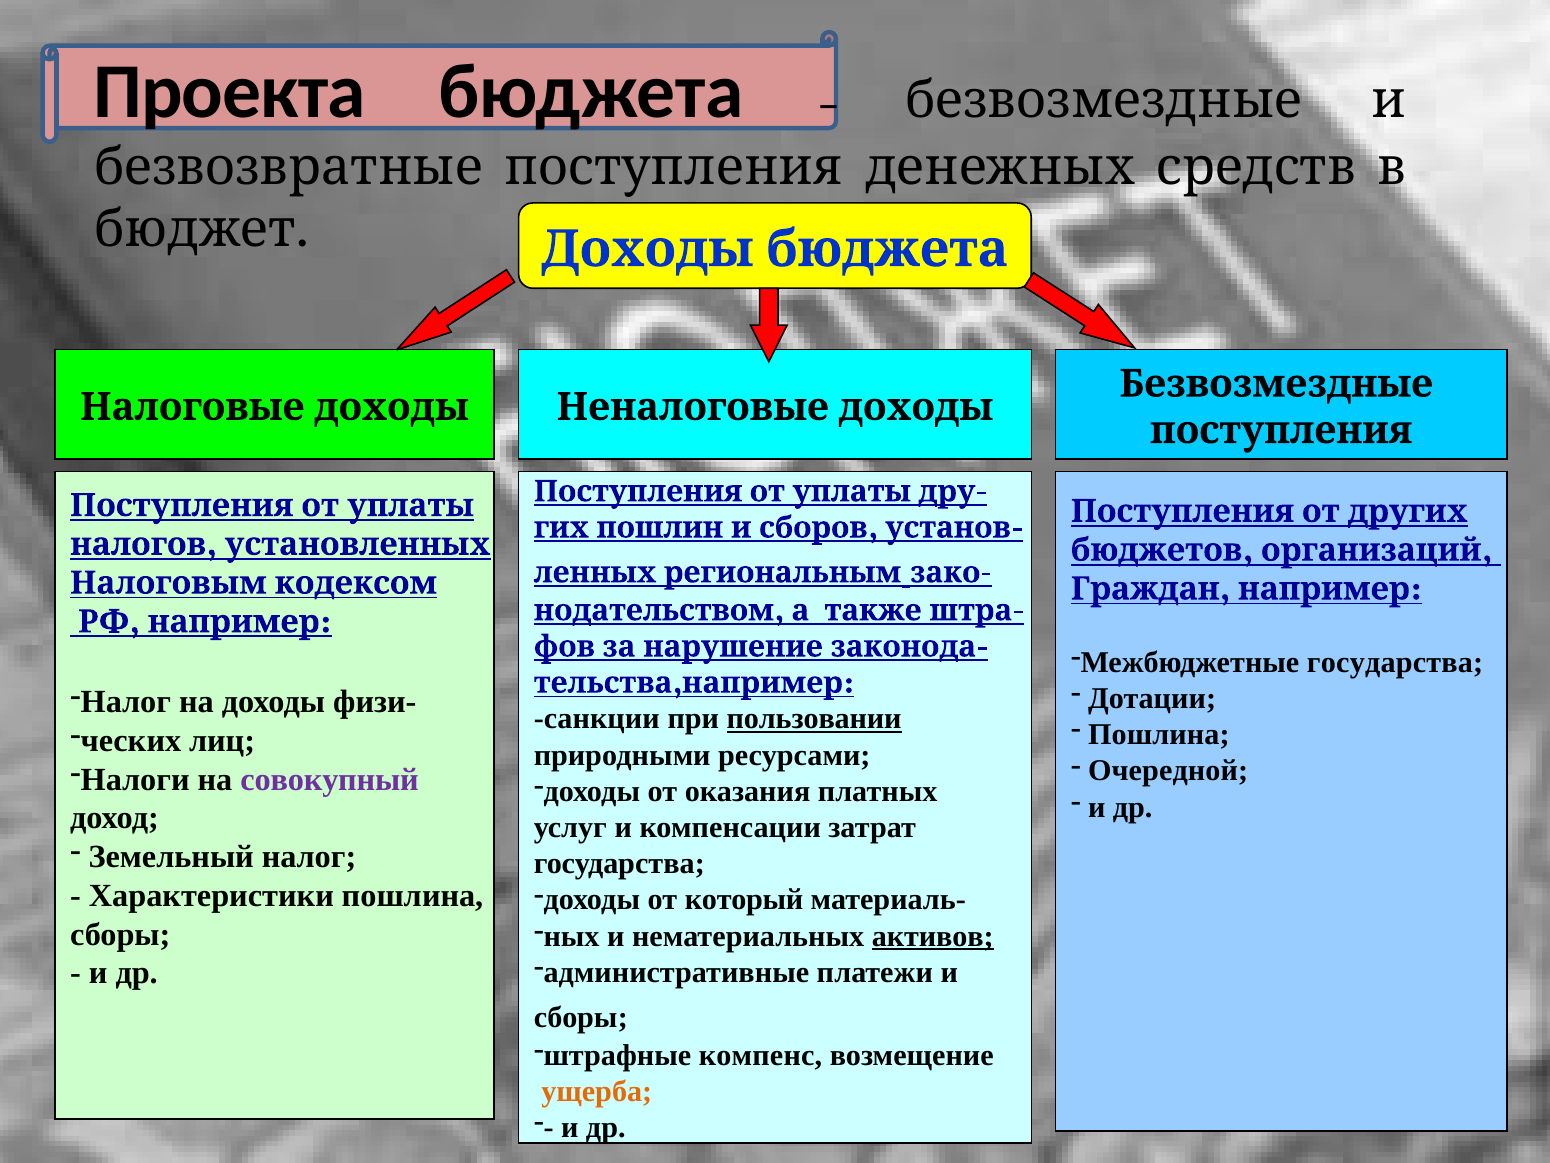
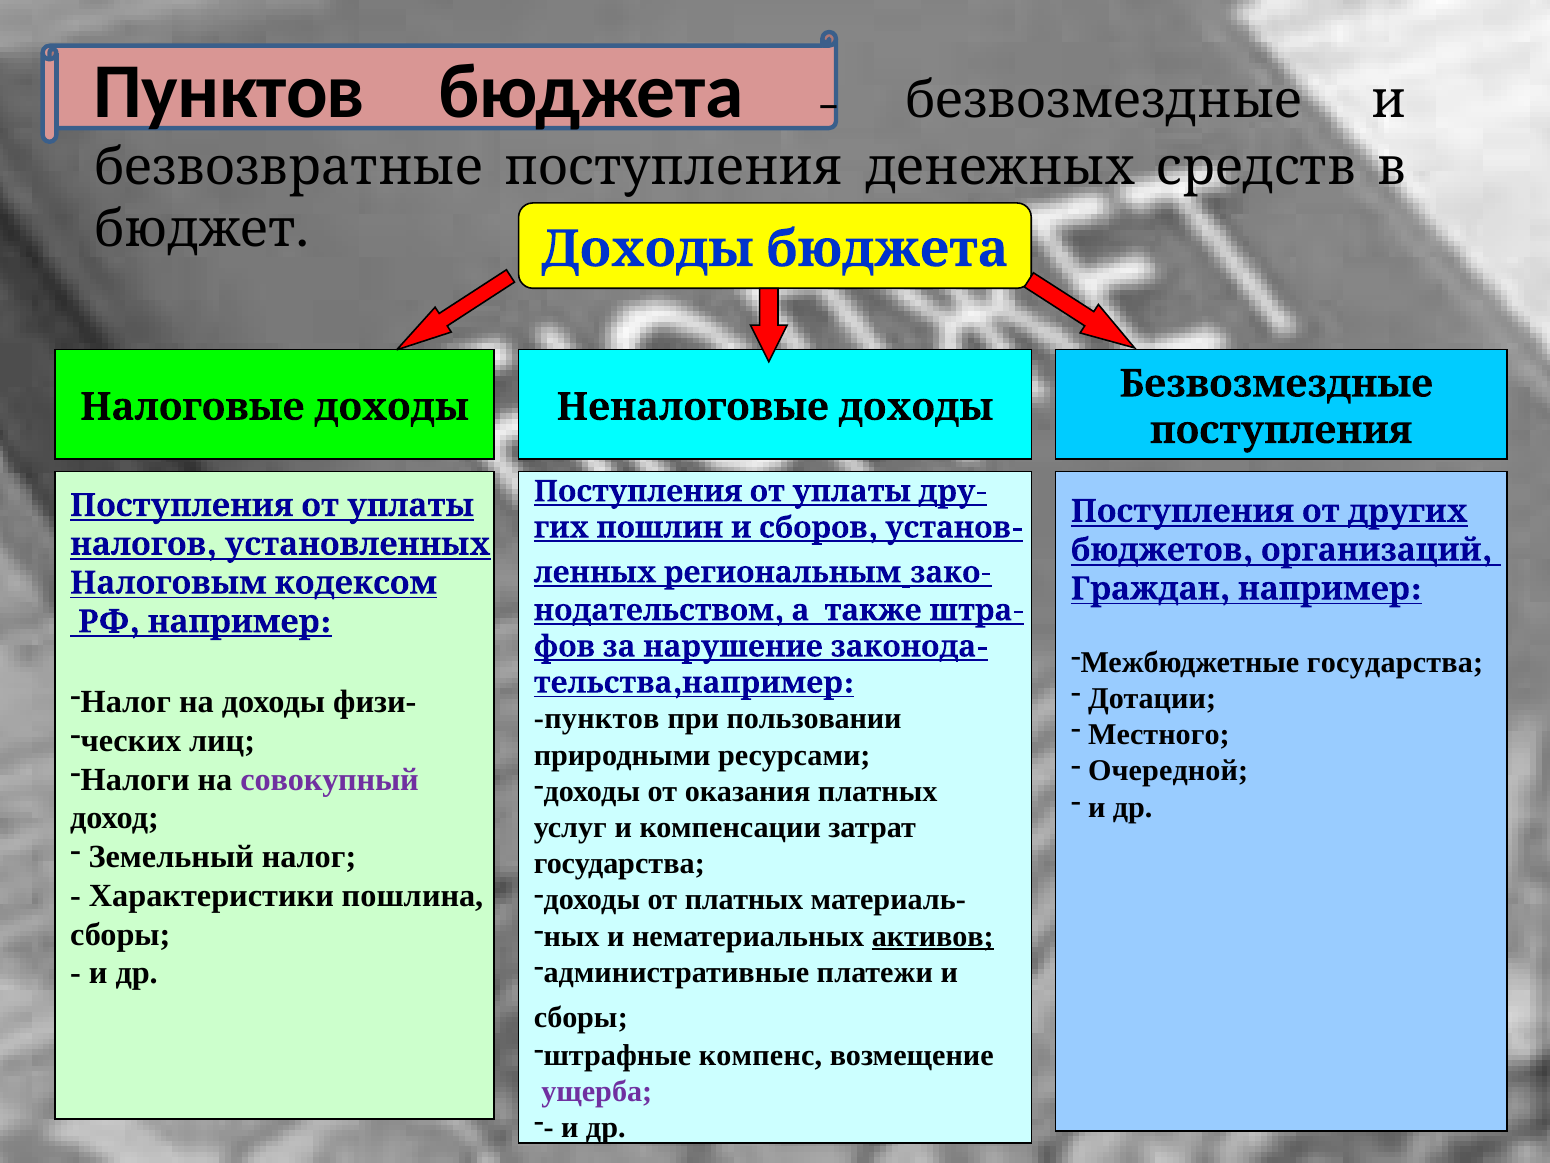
Проекта at (229, 91): Проекта -> Пунктов
санкции at (597, 719): санкции -> пунктов
пользовании underline: present -> none
Пошлина at (1159, 734): Пошлина -> Местного
от который: который -> платных
ущерба colour: orange -> purple
